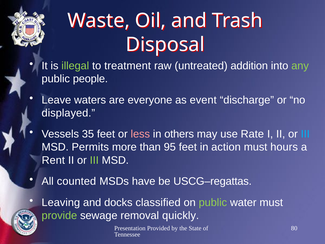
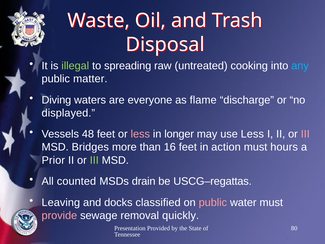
treatment: treatment -> spreading
addition: addition -> cooking
any colour: light green -> light blue
people: people -> matter
Leave: Leave -> Diving
event: event -> flame
35: 35 -> 48
others: others -> longer
use Rate: Rate -> Less
III at (305, 134) colour: light blue -> pink
Permits: Permits -> Bridges
95: 95 -> 16
Rent: Rent -> Prior
have: have -> drain
public at (213, 202) colour: light green -> pink
provide colour: light green -> pink
